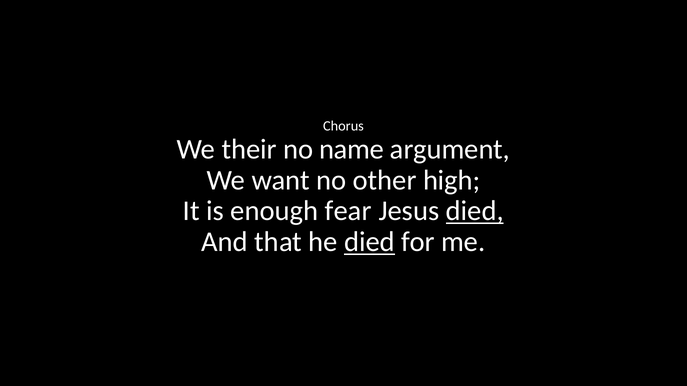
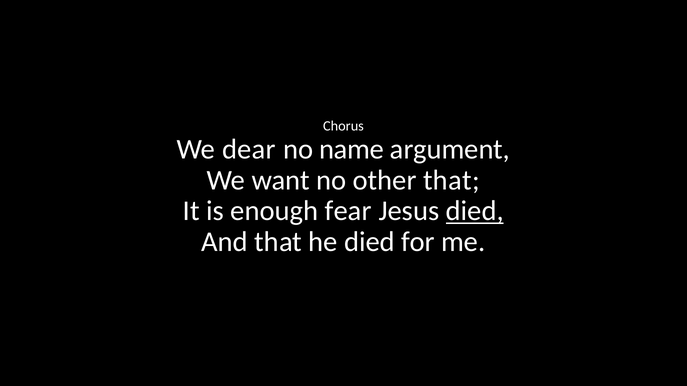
their: their -> dear
other high: high -> that
died at (370, 242) underline: present -> none
